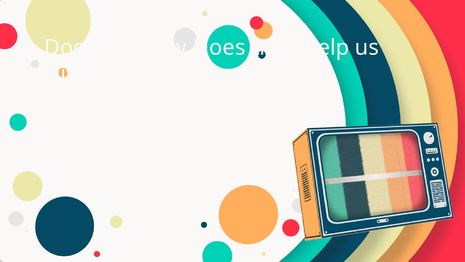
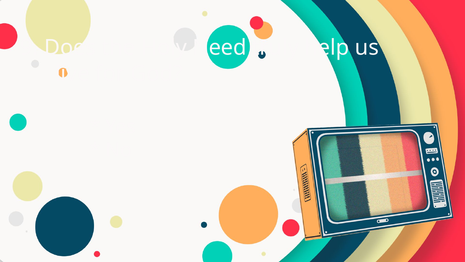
Holy Does: Does -> Need
